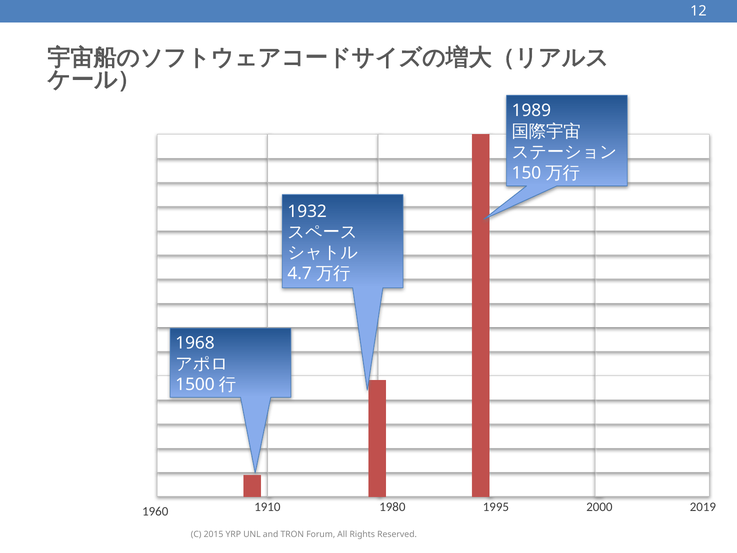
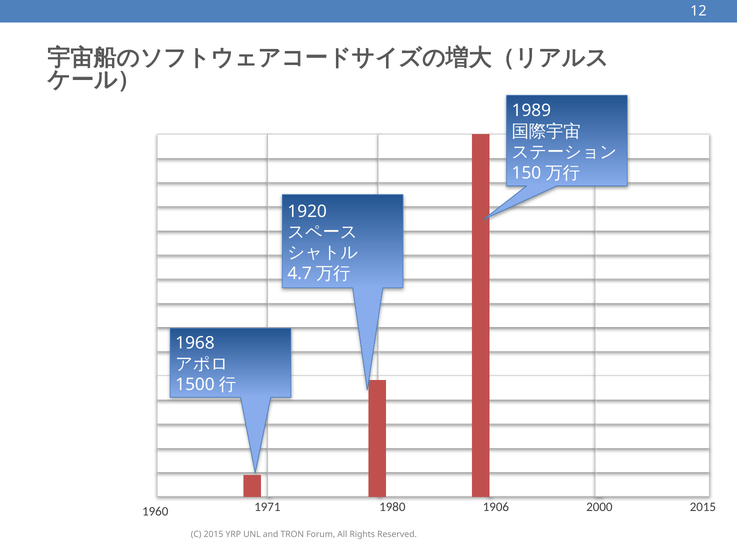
1932: 1932 -> 1920
1910: 1910 -> 1971
1995: 1995 -> 1906
2000 2019: 2019 -> 2015
